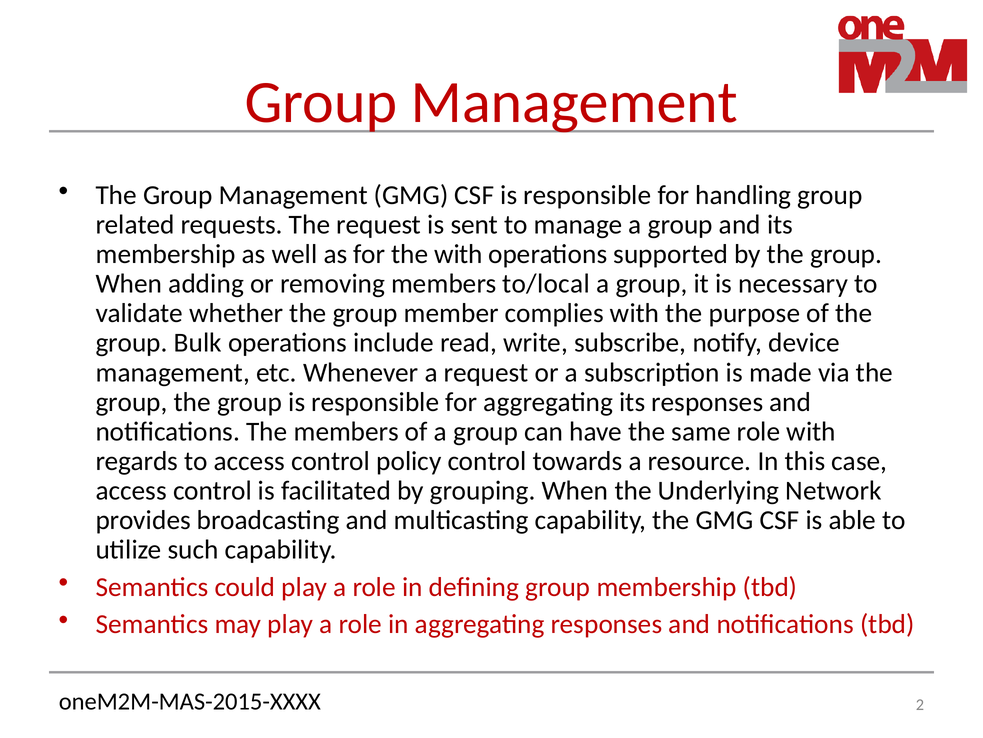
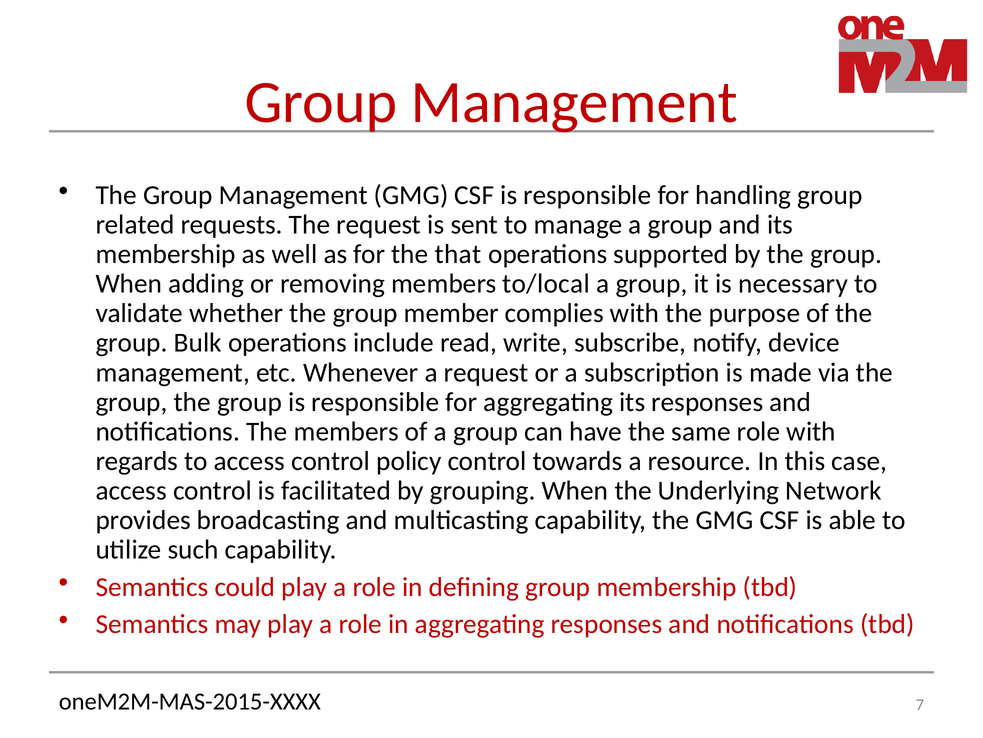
the with: with -> that
2: 2 -> 7
